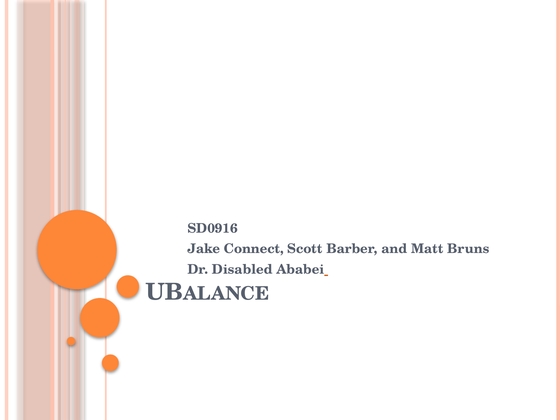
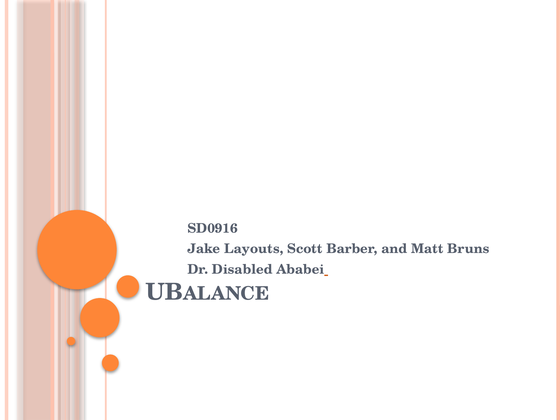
Connect: Connect -> Layouts
